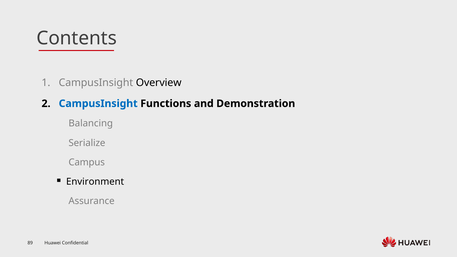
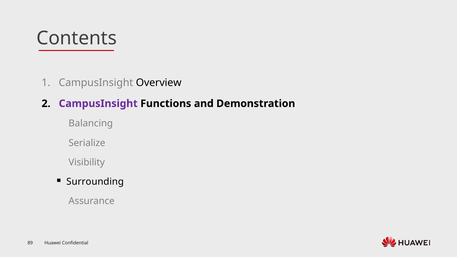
CampusInsight at (98, 104) colour: blue -> purple
Campus: Campus -> Visibility
Environment: Environment -> Surrounding
